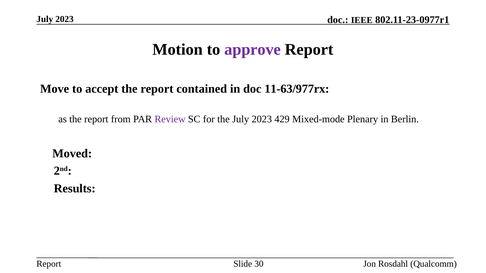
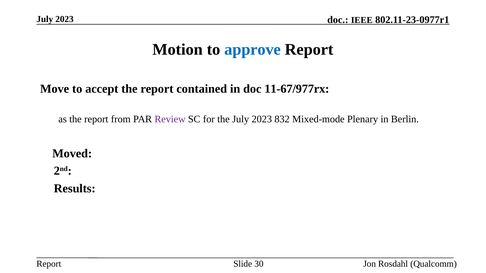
approve colour: purple -> blue
11-63/977rx: 11-63/977rx -> 11-67/977rx
429: 429 -> 832
